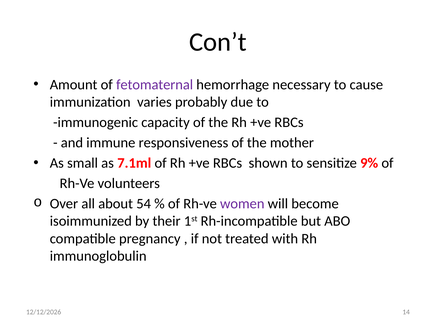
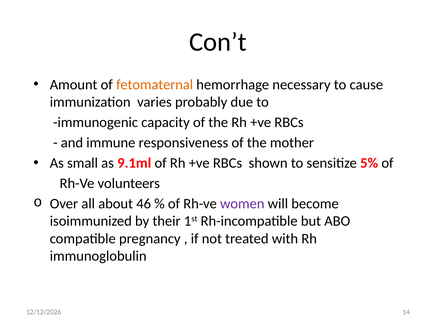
fetomaternal colour: purple -> orange
7.1ml: 7.1ml -> 9.1ml
9%: 9% -> 5%
54: 54 -> 46
